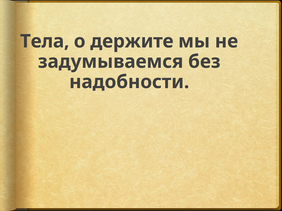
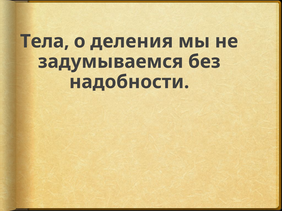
держите: держите -> деления
